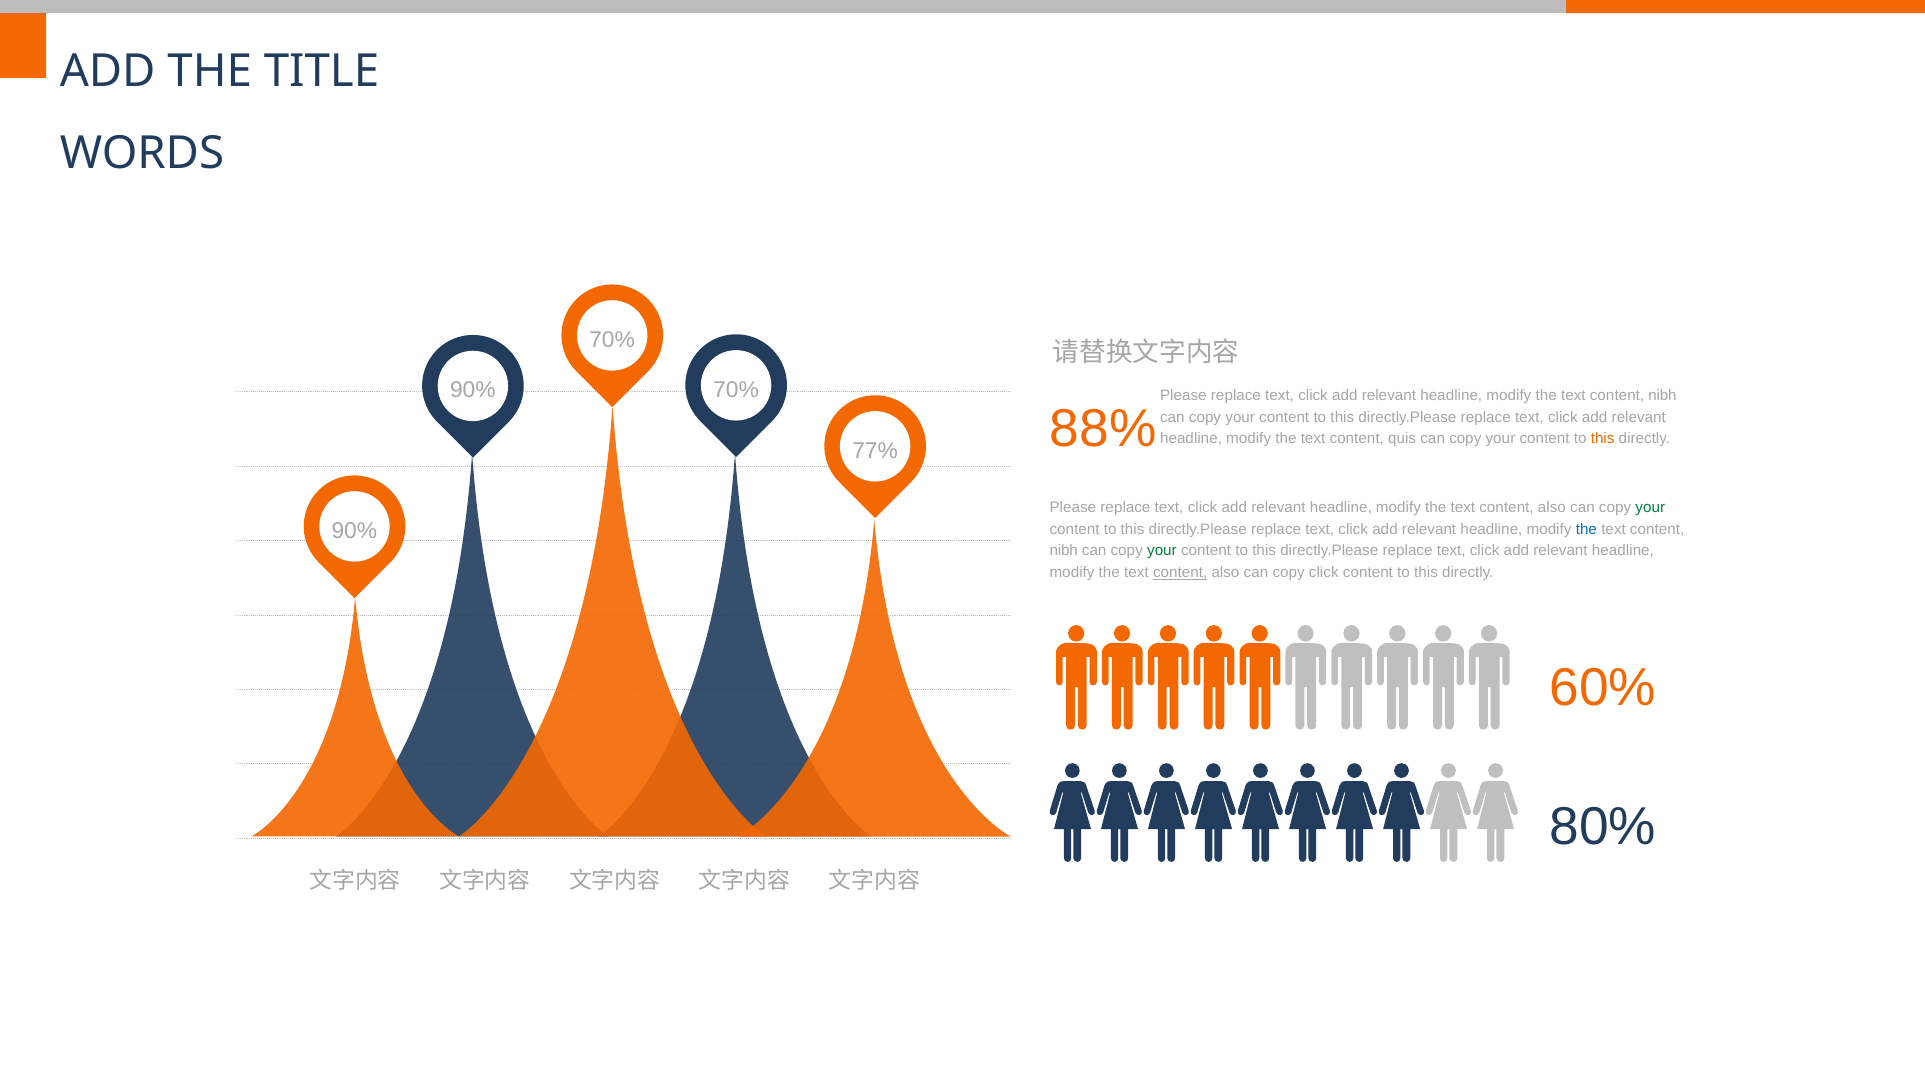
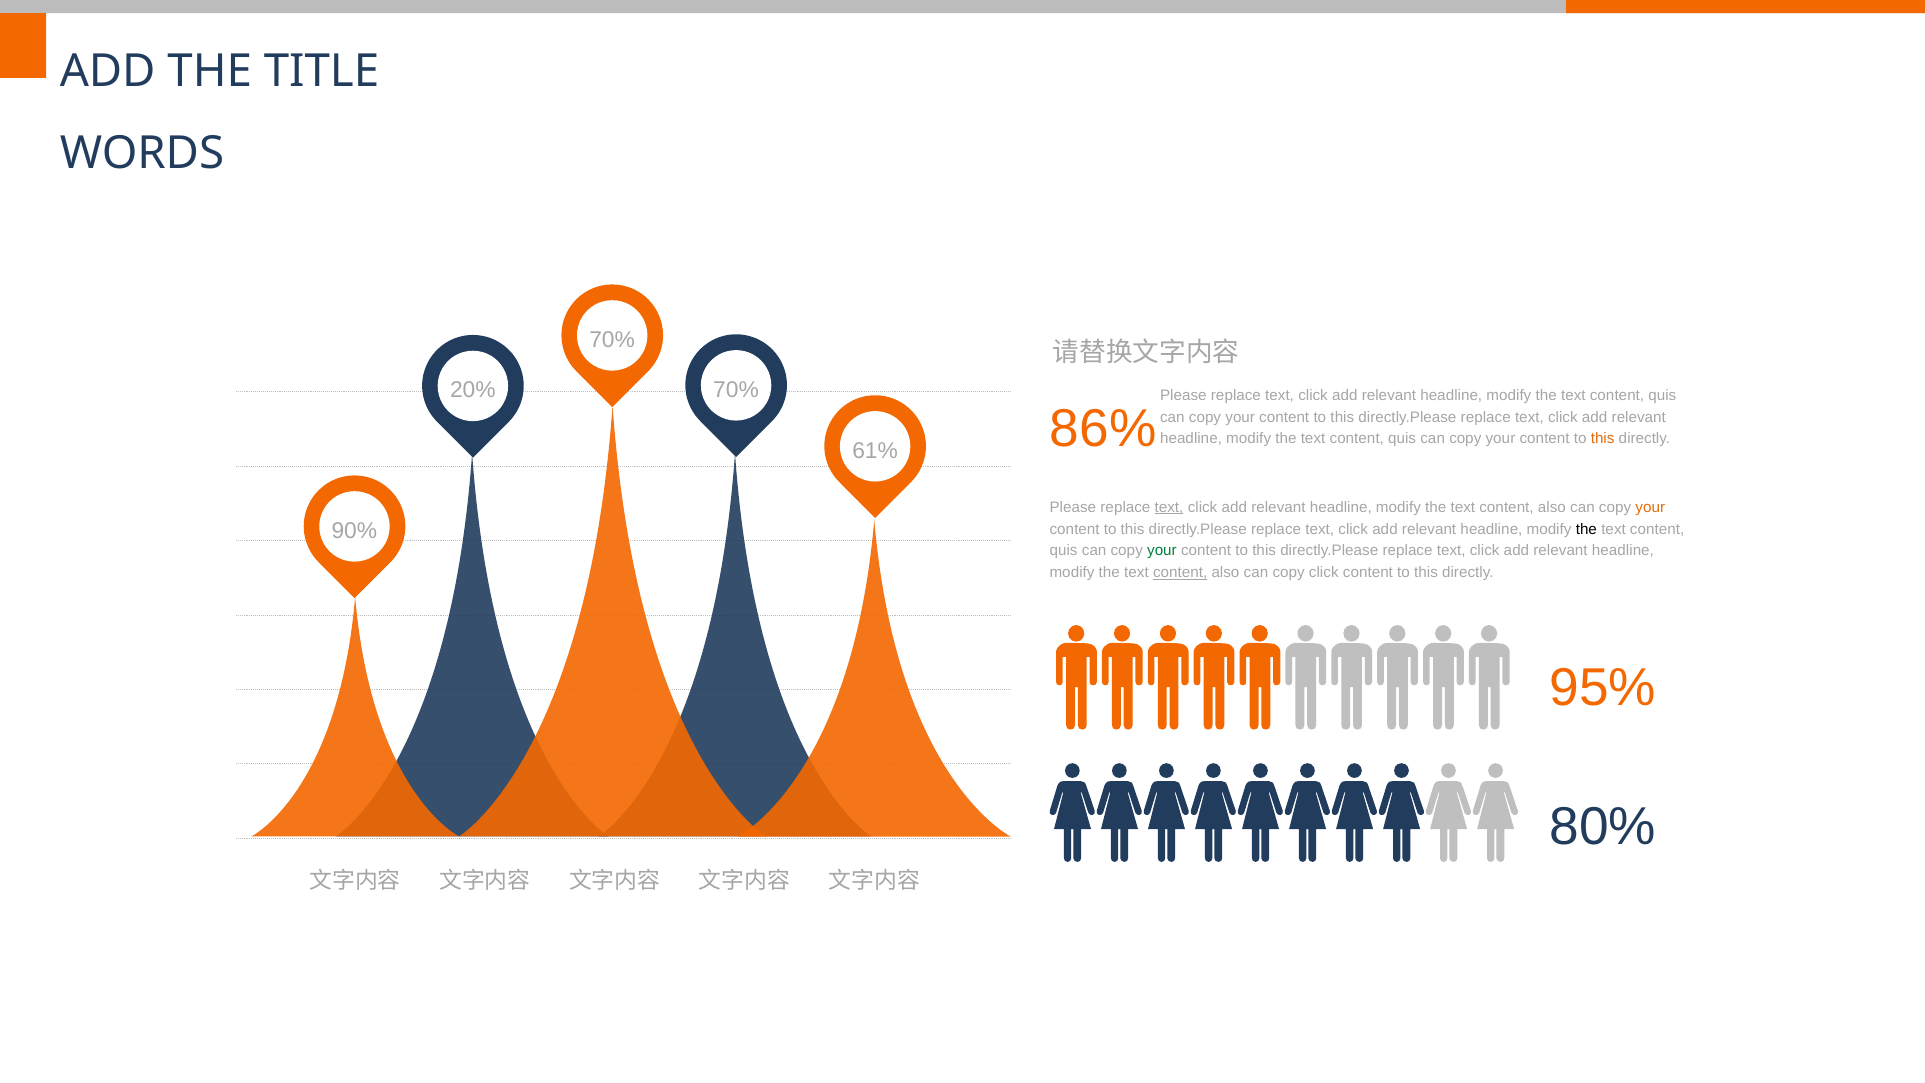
90% at (473, 390): 90% -> 20%
nibh at (1662, 395): nibh -> quis
88%: 88% -> 86%
77%: 77% -> 61%
text at (1169, 507) underline: none -> present
your at (1650, 507) colour: green -> orange
the at (1586, 529) colour: blue -> black
nibh at (1064, 551): nibh -> quis
60%: 60% -> 95%
